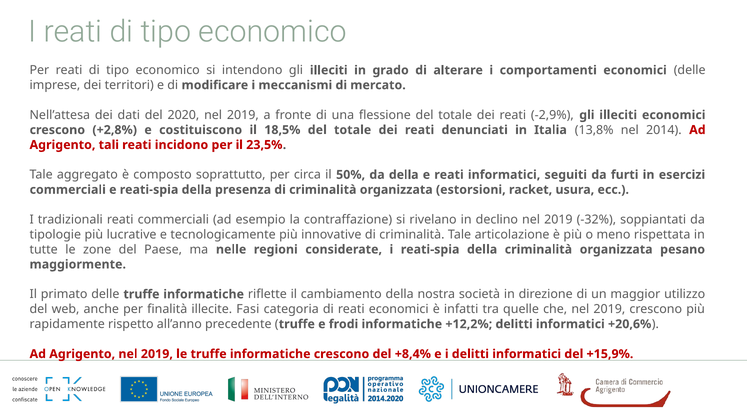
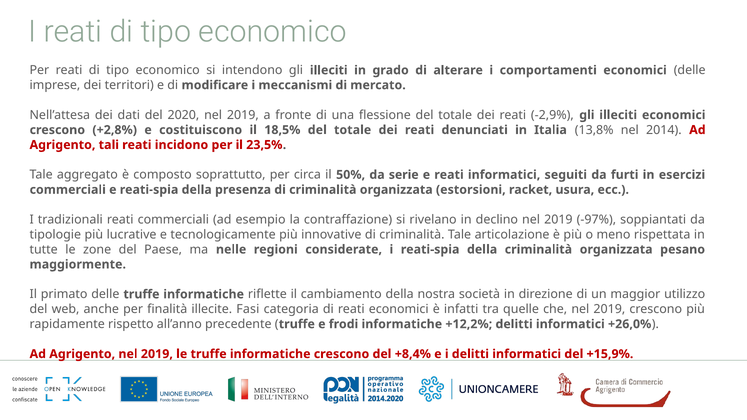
da della: della -> serie
-32%: -32% -> -97%
+20,6%: +20,6% -> +26,0%
